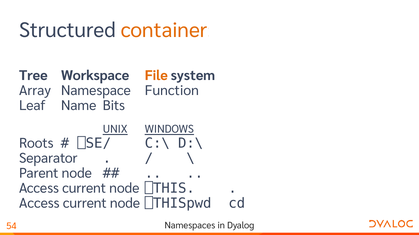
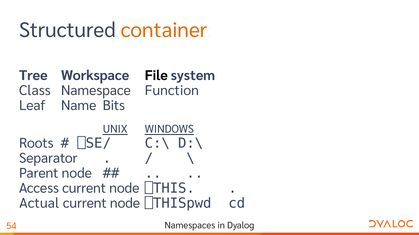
File colour: orange -> black
Array: Array -> Class
Access at (39, 204): Access -> Actual
